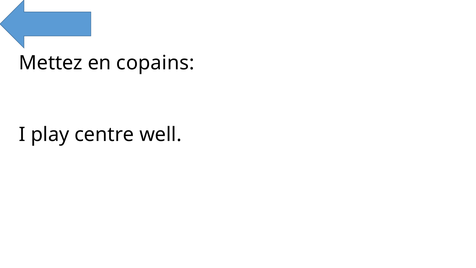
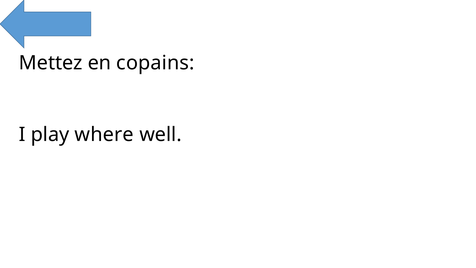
centre: centre -> where
